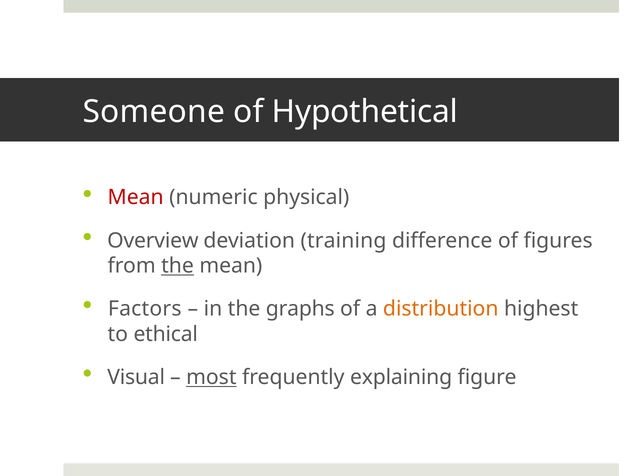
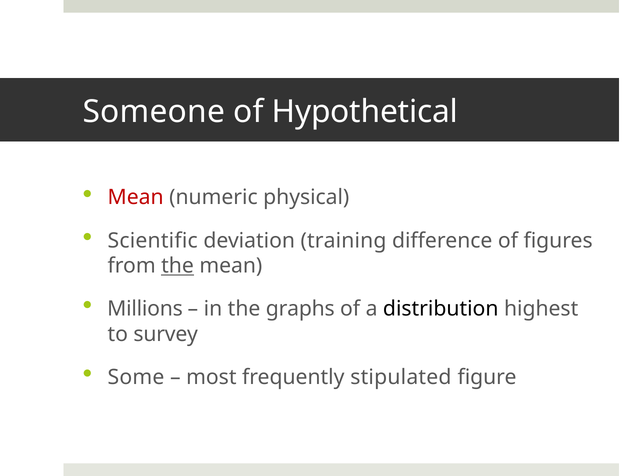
Overview: Overview -> Scientific
Factors: Factors -> Millions
distribution colour: orange -> black
ethical: ethical -> survey
Visual: Visual -> Some
most underline: present -> none
explaining: explaining -> stipulated
